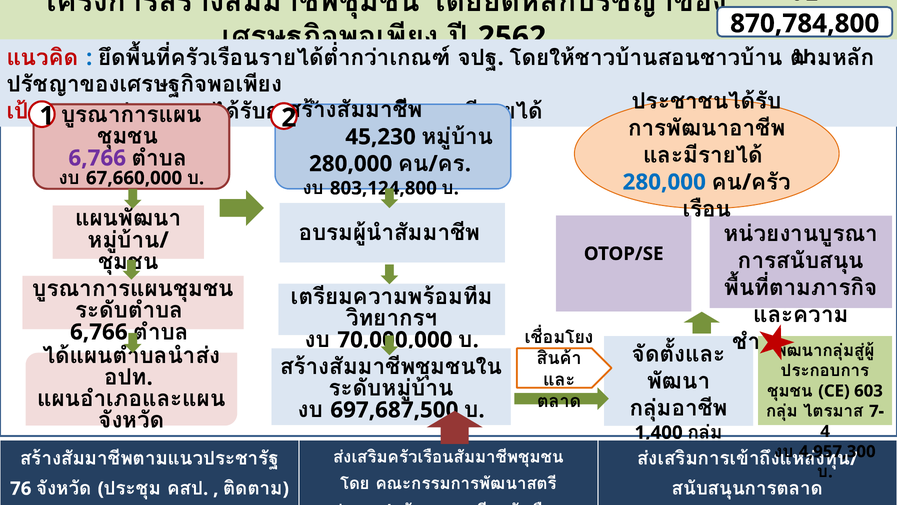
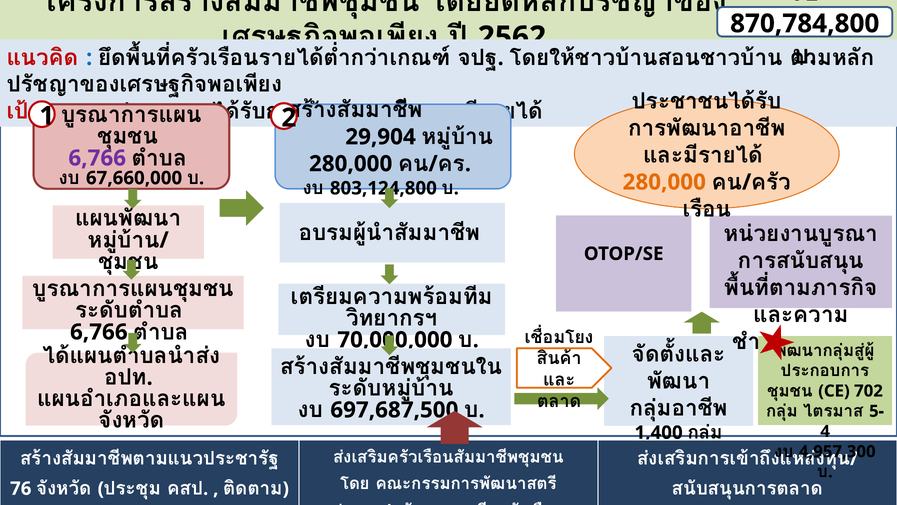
45,230: 45,230 -> 29,904
280,000 at (664, 182) colour: blue -> orange
603: 603 -> 702
7-: 7- -> 5-
